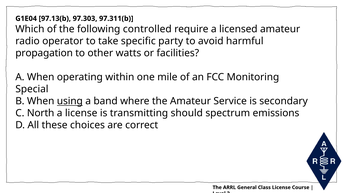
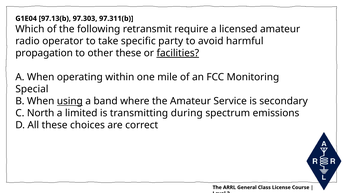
controlled: controlled -> retransmit
other watts: watts -> these
facilities underline: none -> present
a license: license -> limited
should: should -> during
